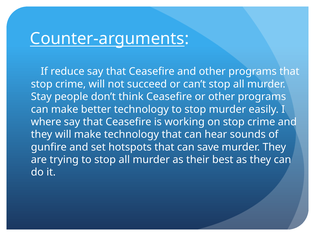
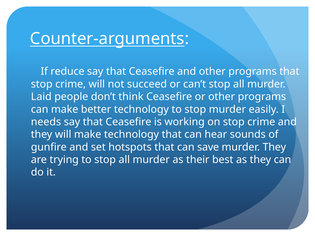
Stay: Stay -> Laid
where: where -> needs
